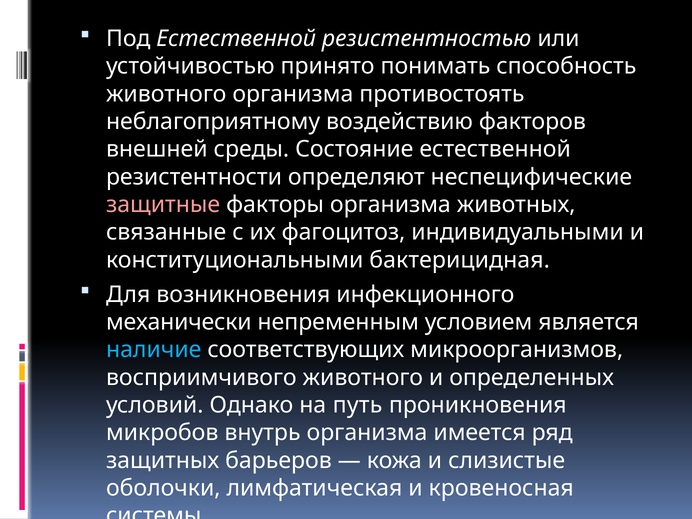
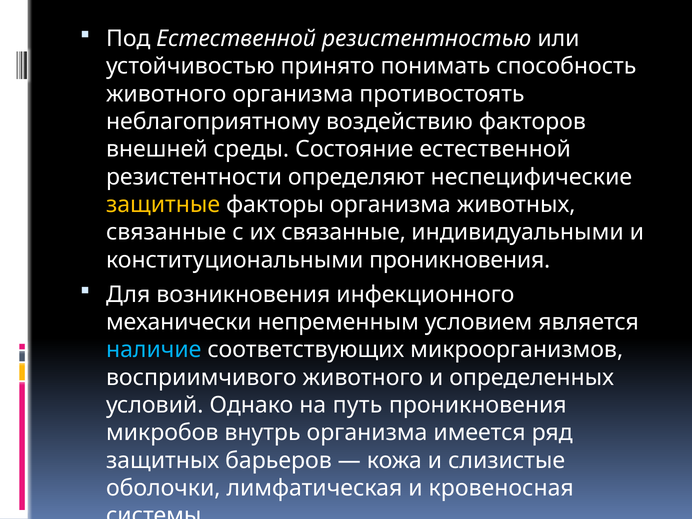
защитные colour: pink -> yellow
их фагоцитоз: фагоцитоз -> связанные
конституциональными бактерицидная: бактерицидная -> проникновения
